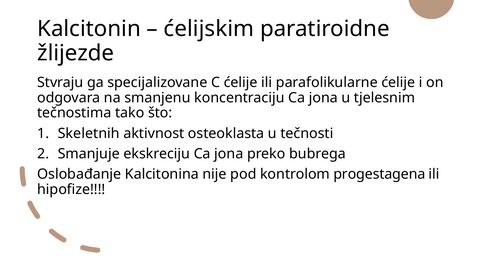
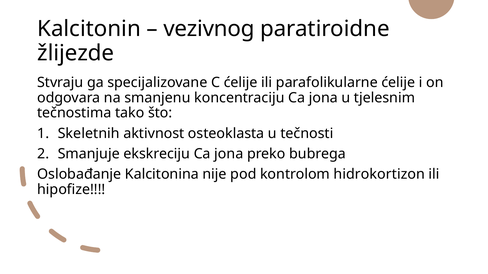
ćelijskim: ćelijskim -> vezivnog
progestagena: progestagena -> hidrokortizon
